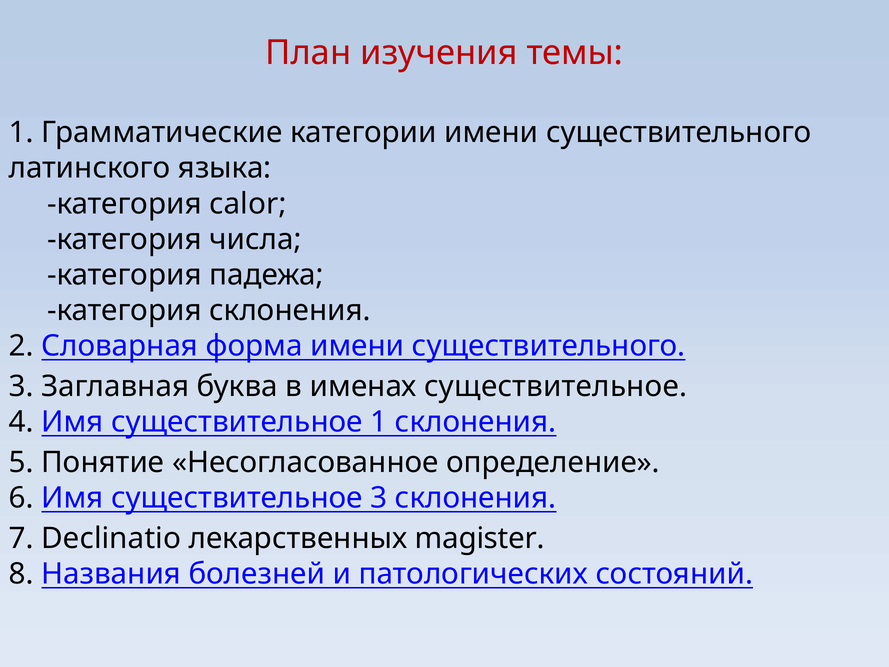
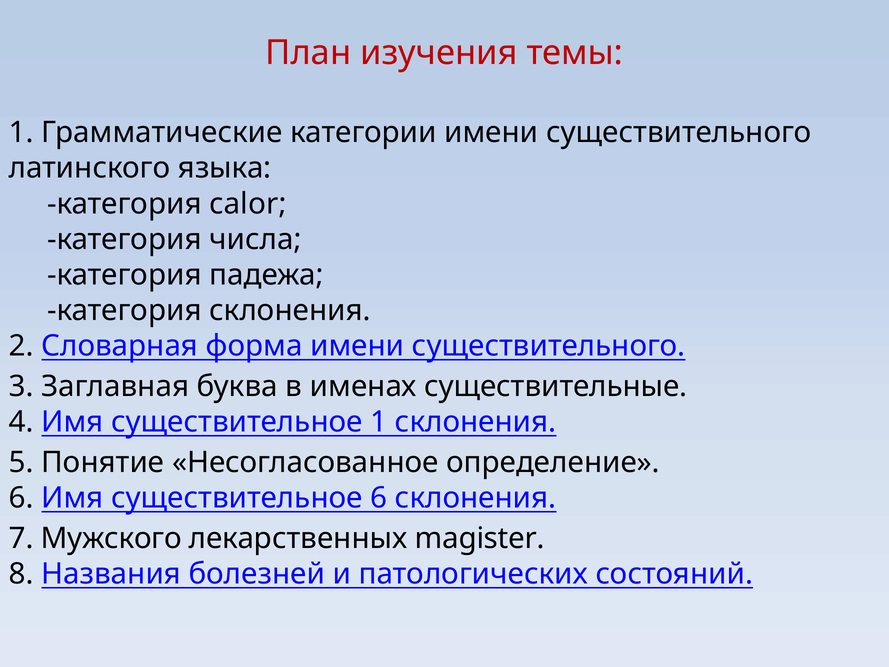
именах существительное: существительное -> существительные
существительное 3: 3 -> 6
Declinatio: Declinatio -> Мужского
